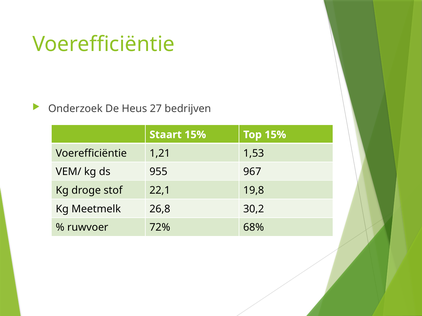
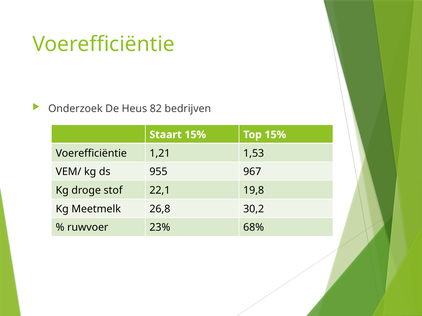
27: 27 -> 82
72%: 72% -> 23%
